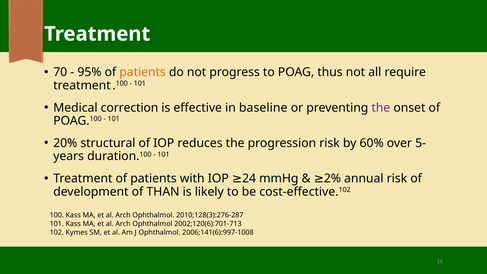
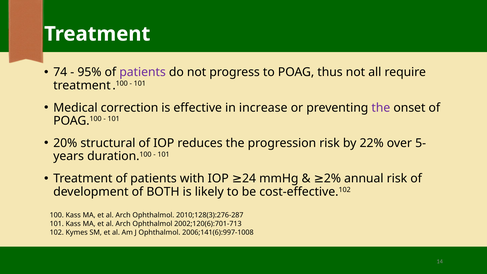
70: 70 -> 74
patients at (143, 72) colour: orange -> purple
baseline: baseline -> increase
60%: 60% -> 22%
THAN: THAN -> BOTH
